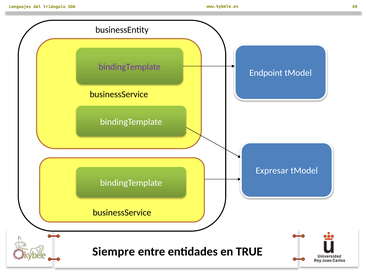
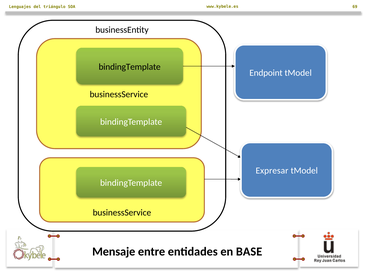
bindingTemplate at (130, 67) colour: purple -> black
Siempre: Siempre -> Mensaje
TRUE: TRUE -> BASE
